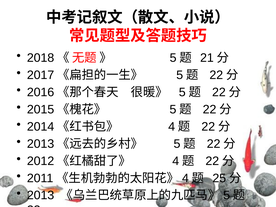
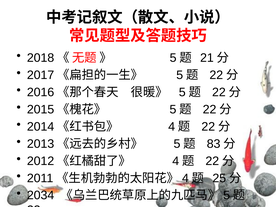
22 at (214, 144): 22 -> 83
2013 at (41, 195): 2013 -> 2034
